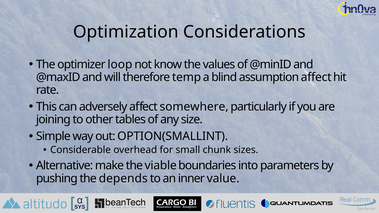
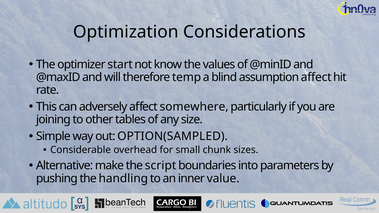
loop: loop -> start
OPTION(SMALLINT: OPTION(SMALLINT -> OPTION(SAMPLED
viable: viable -> script
depends: depends -> handling
